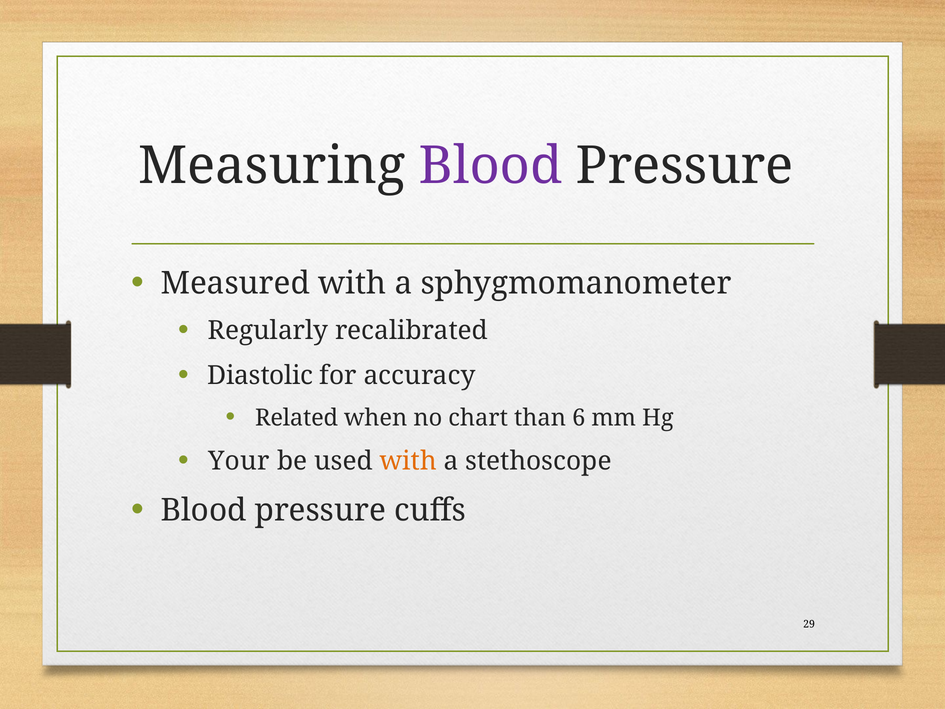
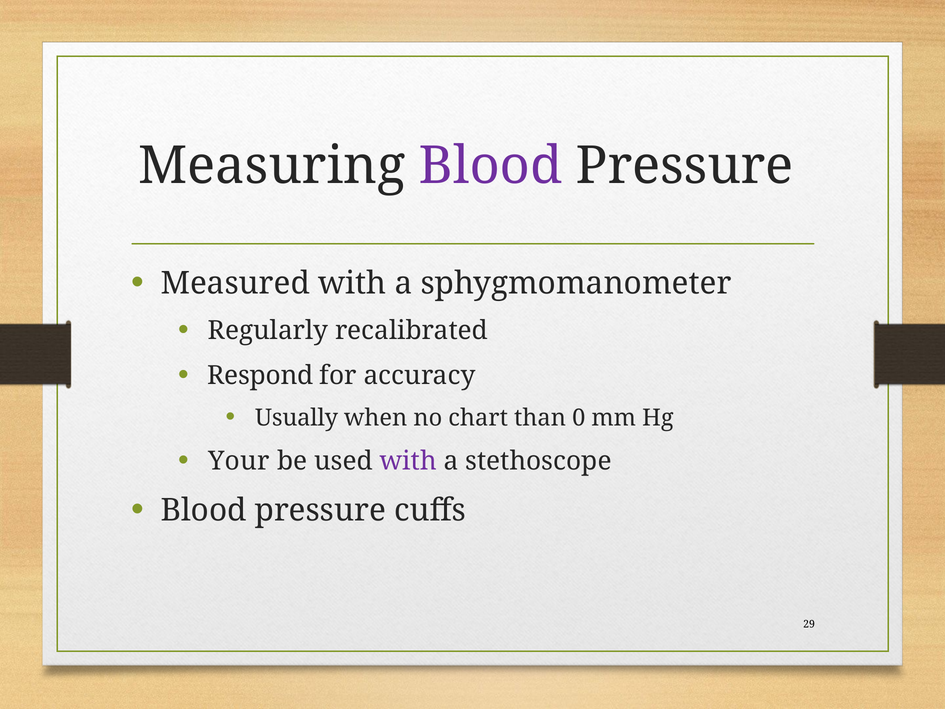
Diastolic: Diastolic -> Respond
Related: Related -> Usually
6: 6 -> 0
with at (408, 461) colour: orange -> purple
